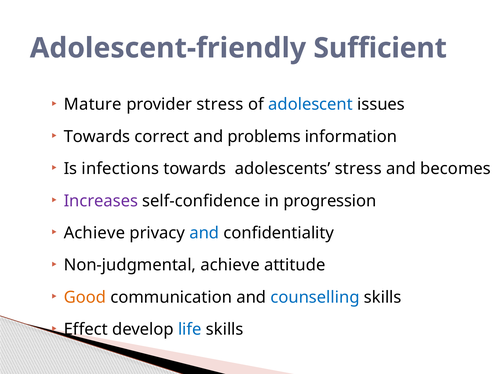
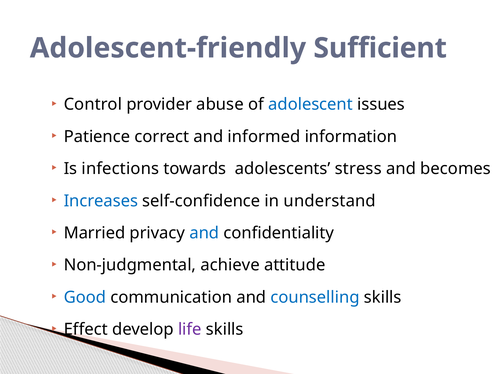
Mature: Mature -> Control
provider stress: stress -> abuse
Towards at (97, 136): Towards -> Patience
problems: problems -> informed
Increases colour: purple -> blue
progression: progression -> understand
Achieve at (94, 233): Achieve -> Married
Good colour: orange -> blue
life colour: blue -> purple
